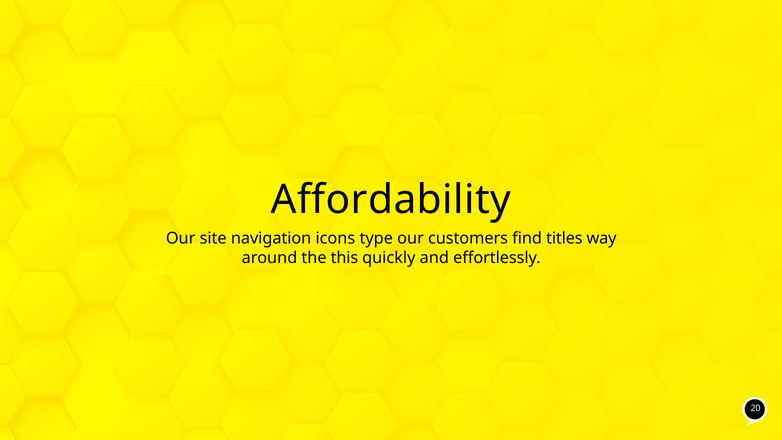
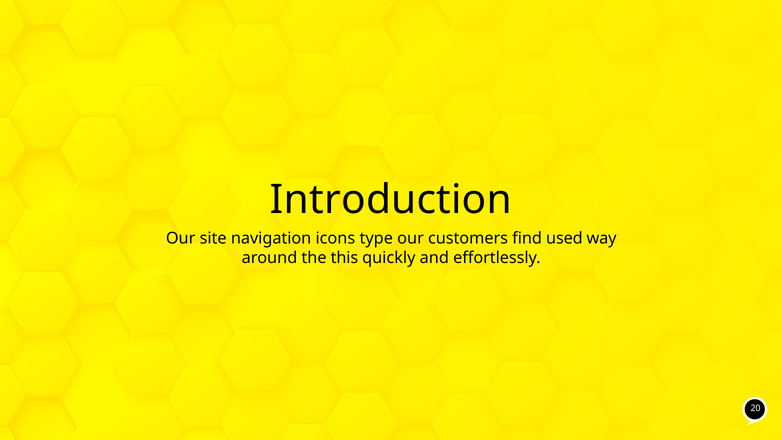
Affordability: Affordability -> Introduction
titles: titles -> used
